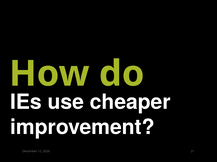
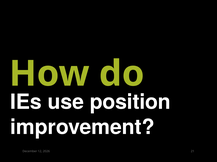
cheaper: cheaper -> position
